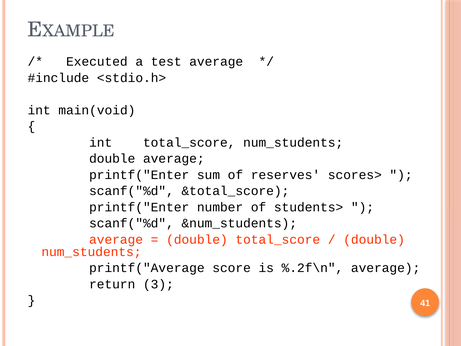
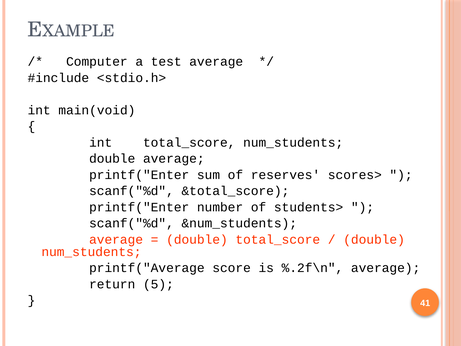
Executed: Executed -> Computer
3: 3 -> 5
